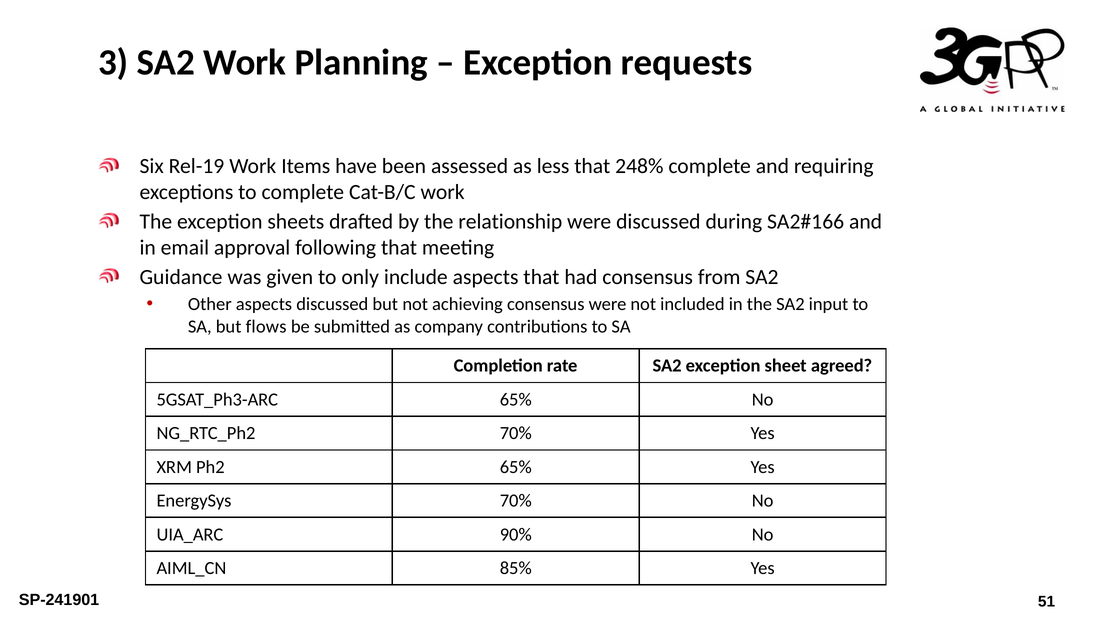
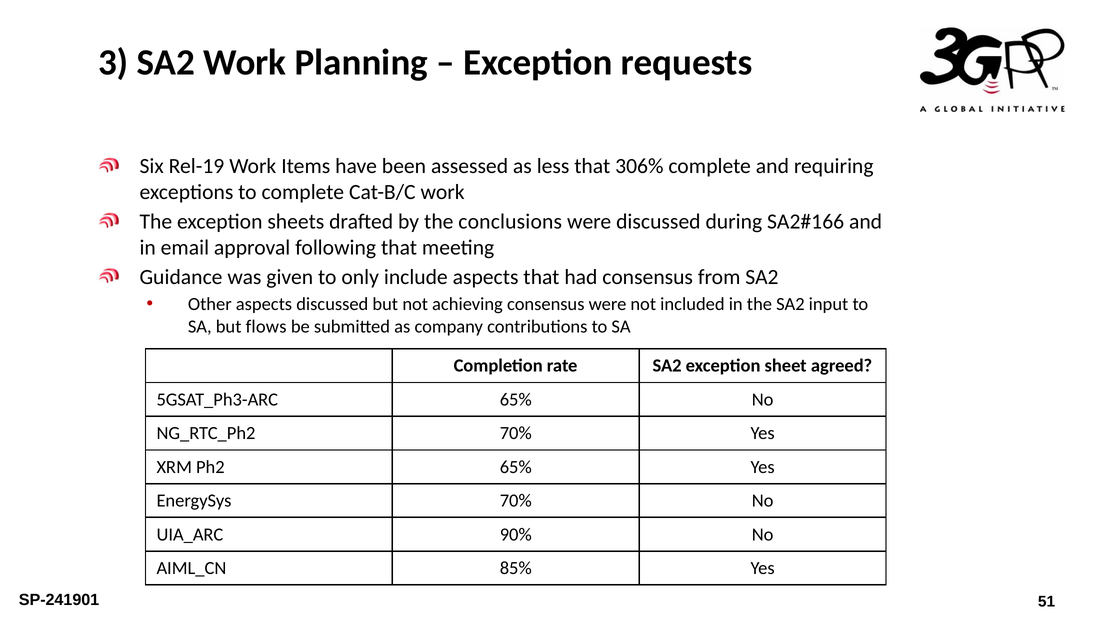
248%: 248% -> 306%
relationship: relationship -> conclusions
